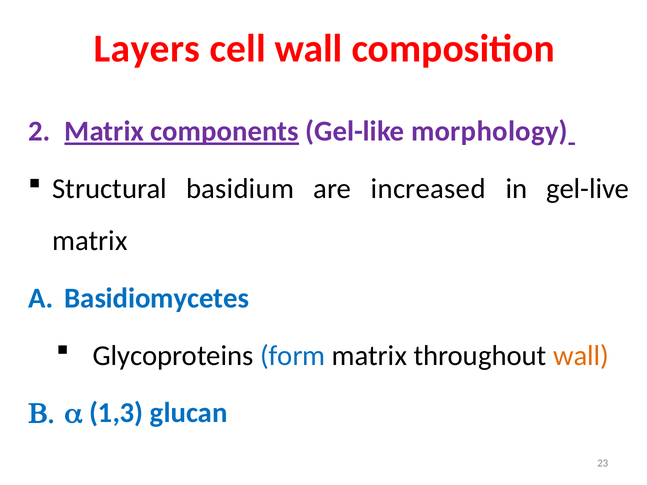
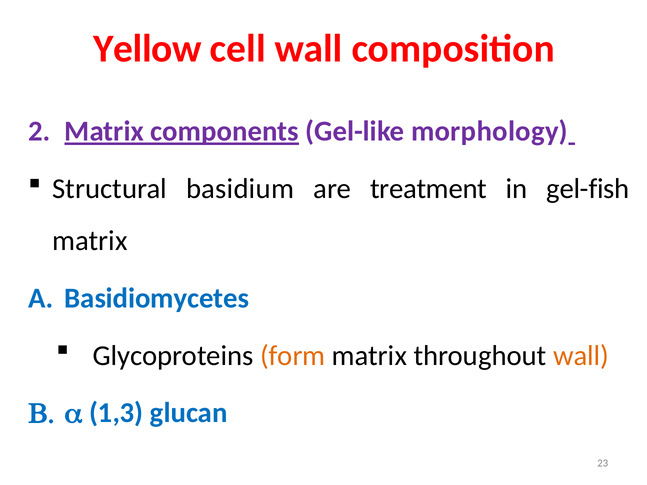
Layers: Layers -> Yellow
increased: increased -> treatment
gel-live: gel-live -> gel-fish
form colour: blue -> orange
